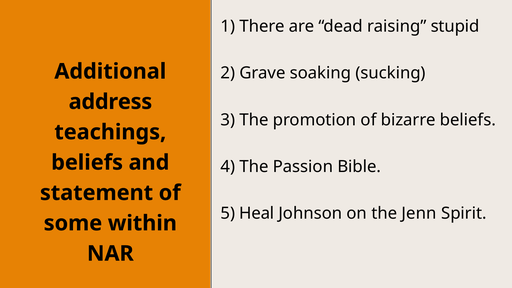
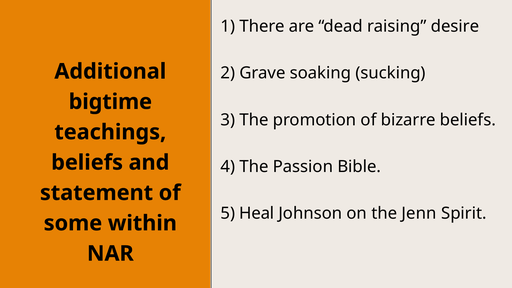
stupid: stupid -> desire
address: address -> bigtime
